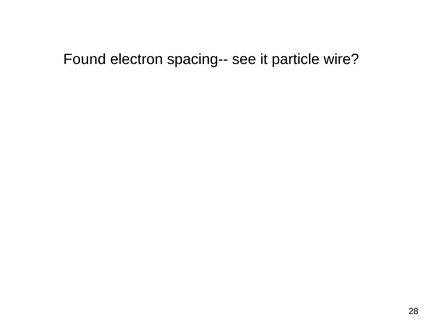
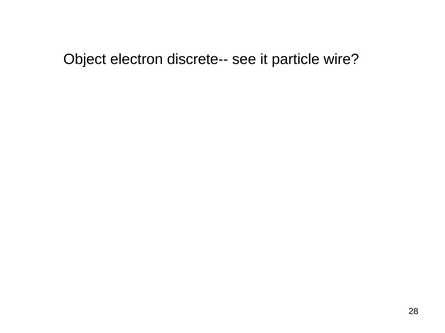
Found: Found -> Object
spacing--: spacing-- -> discrete--
